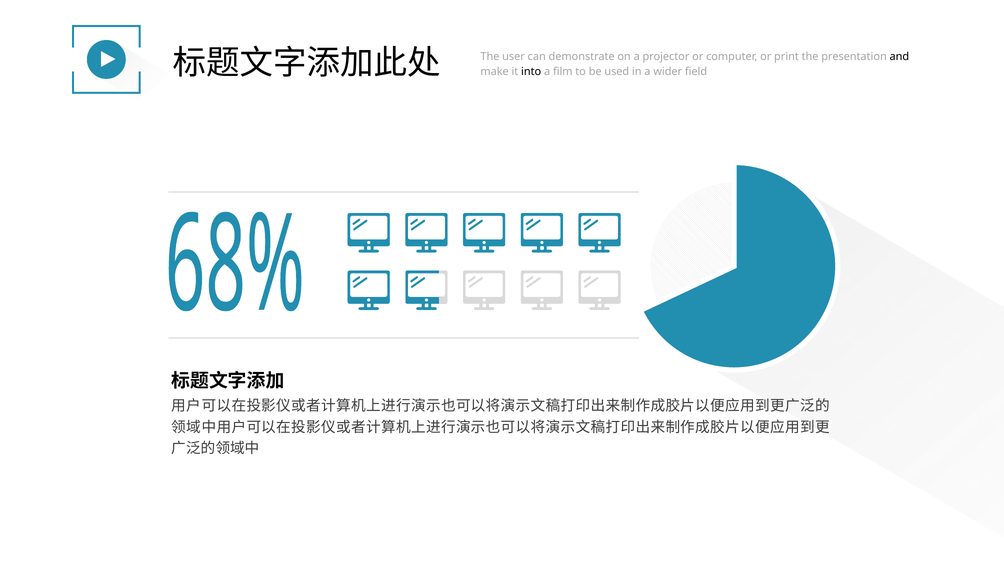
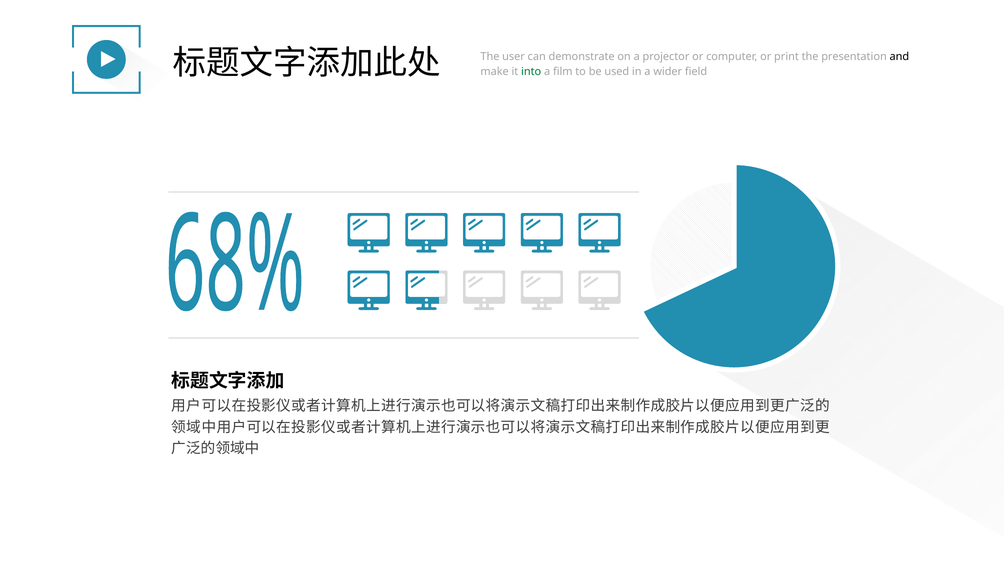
into colour: black -> green
